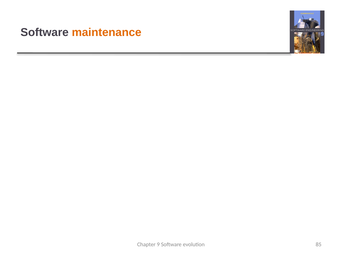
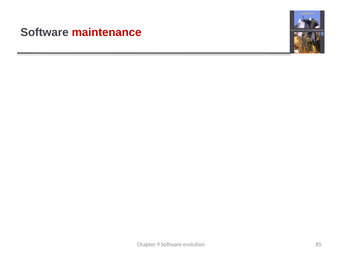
maintenance colour: orange -> red
